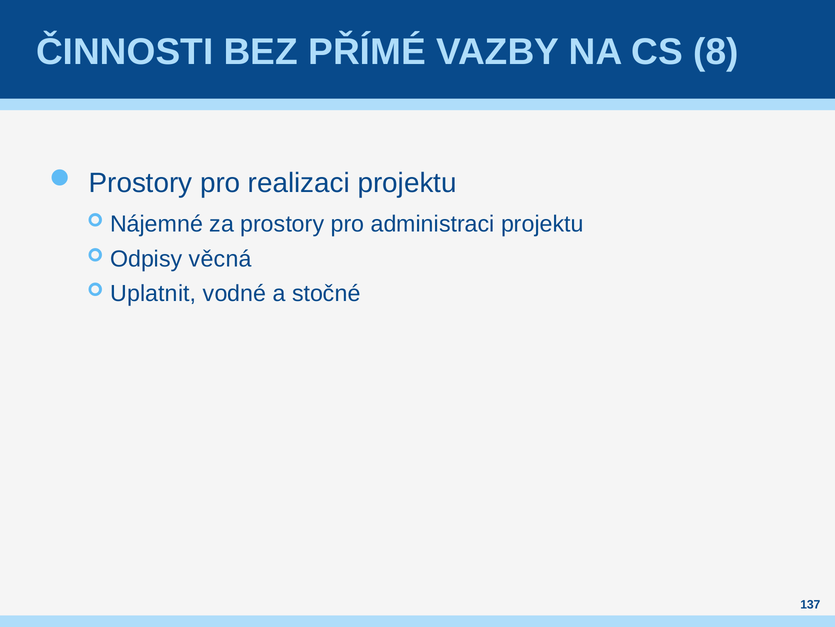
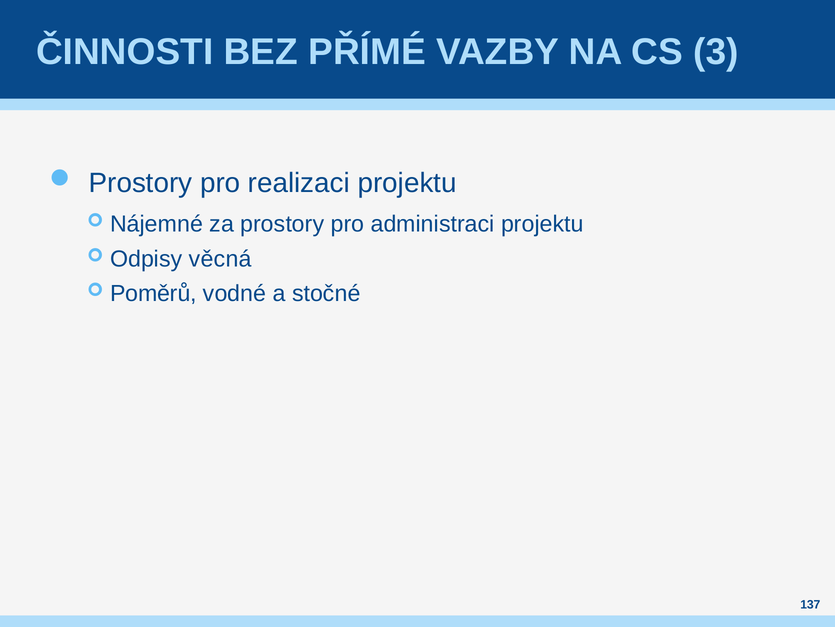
8: 8 -> 3
Uplatnit: Uplatnit -> Poměrů
